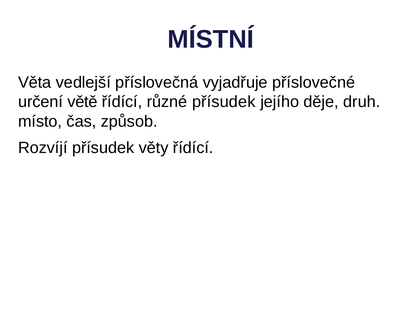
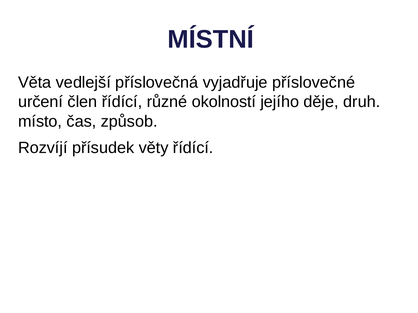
větě: větě -> člen
různé přísudek: přísudek -> okolností
